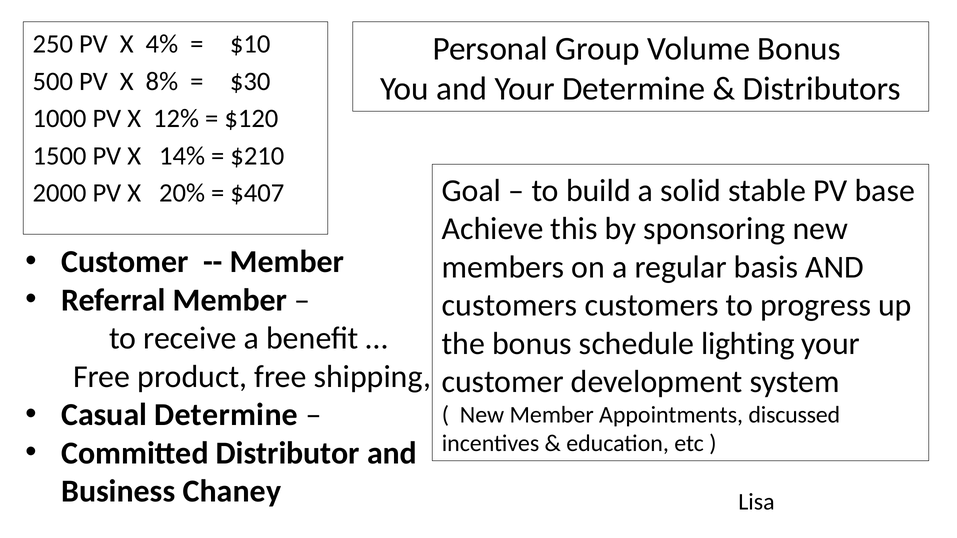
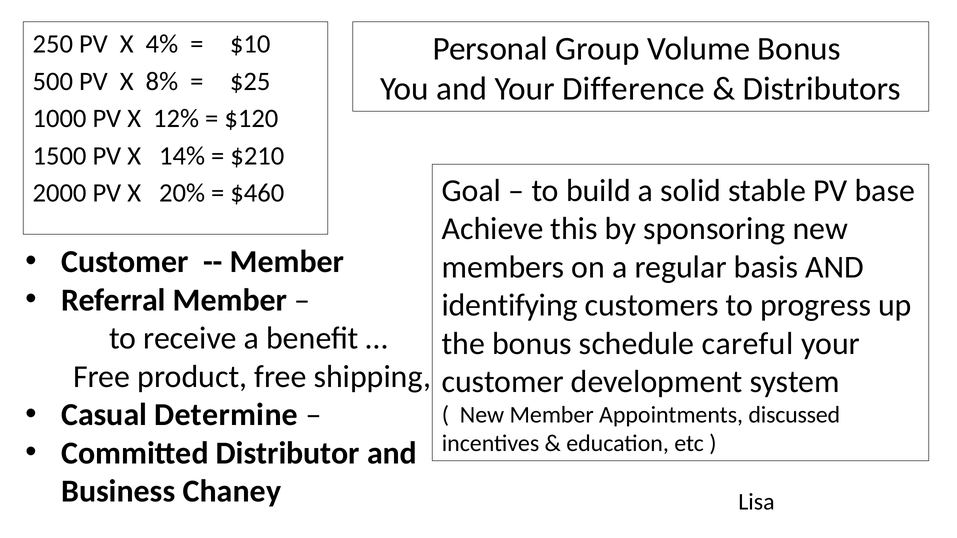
$30: $30 -> $25
Your Determine: Determine -> Difference
$407: $407 -> $460
customers at (510, 306): customers -> identifying
lighting: lighting -> careful
